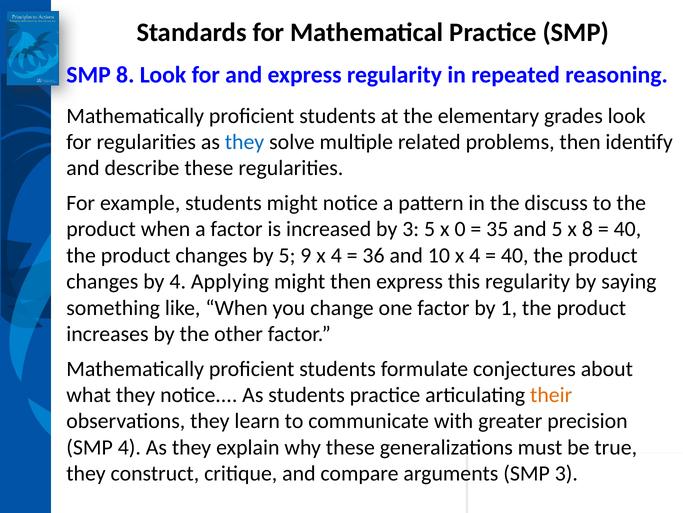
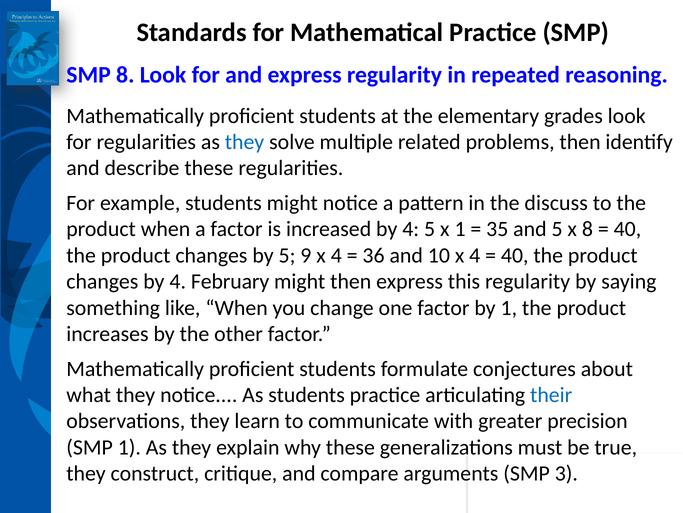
increased by 3: 3 -> 4
x 0: 0 -> 1
Applying: Applying -> February
their colour: orange -> blue
SMP 4: 4 -> 1
